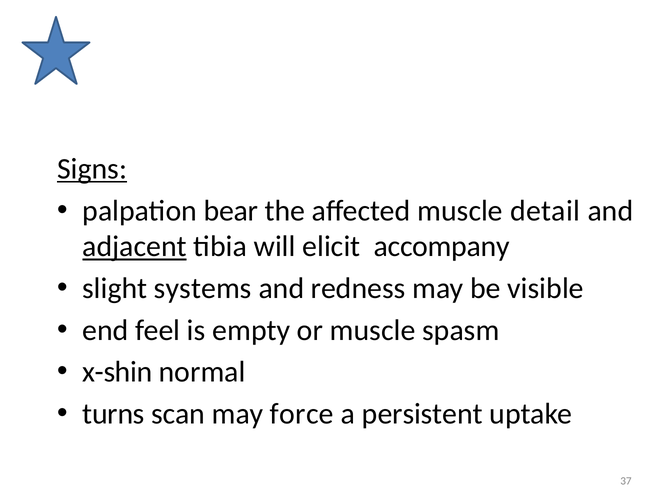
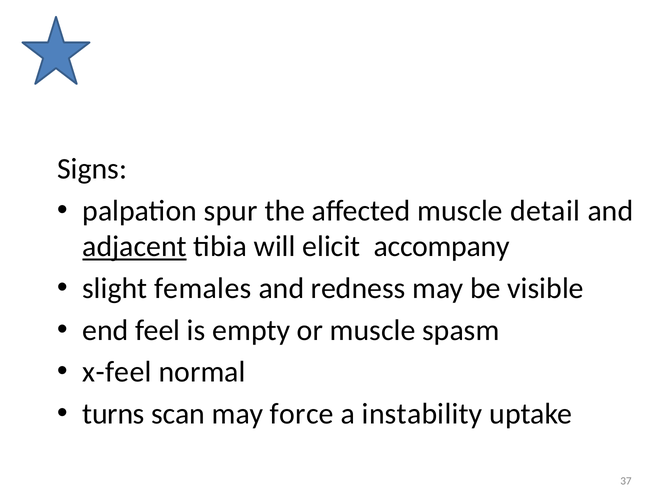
Signs underline: present -> none
bear: bear -> spur
systems: systems -> females
x-shin: x-shin -> x-feel
persistent: persistent -> instability
